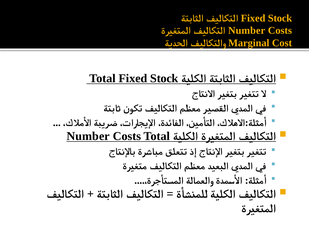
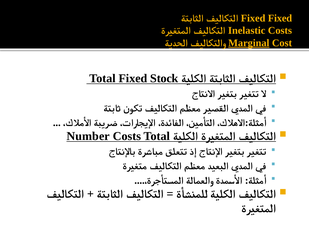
Stock at (280, 18): Stock -> Fixed
Number at (247, 31): Number -> Inelastic
Marginal underline: none -> present
